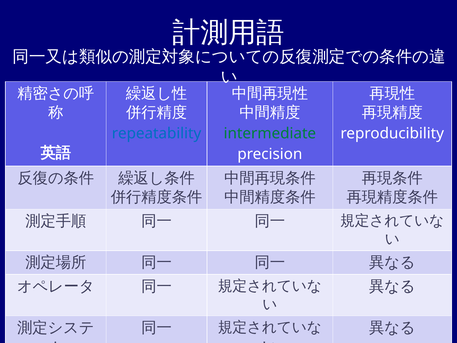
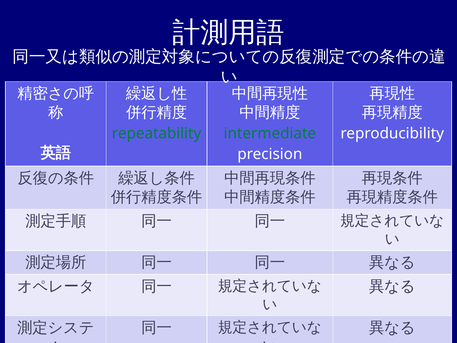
repeatability colour: blue -> green
